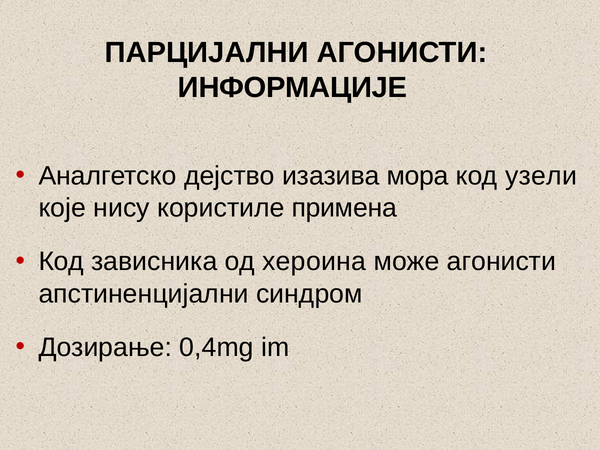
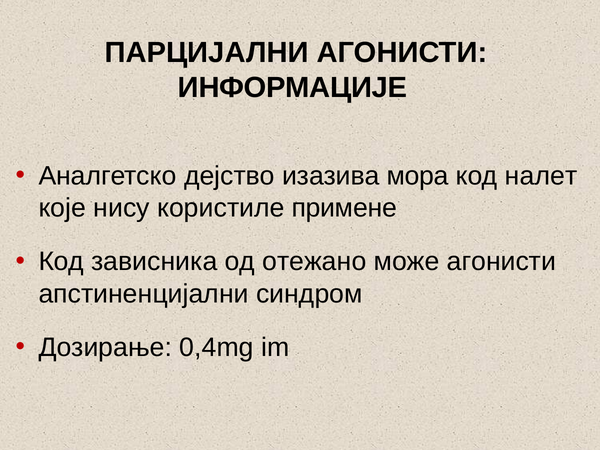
узели: узели -> налет
примена: примена -> примене
хероина: хероина -> отежано
